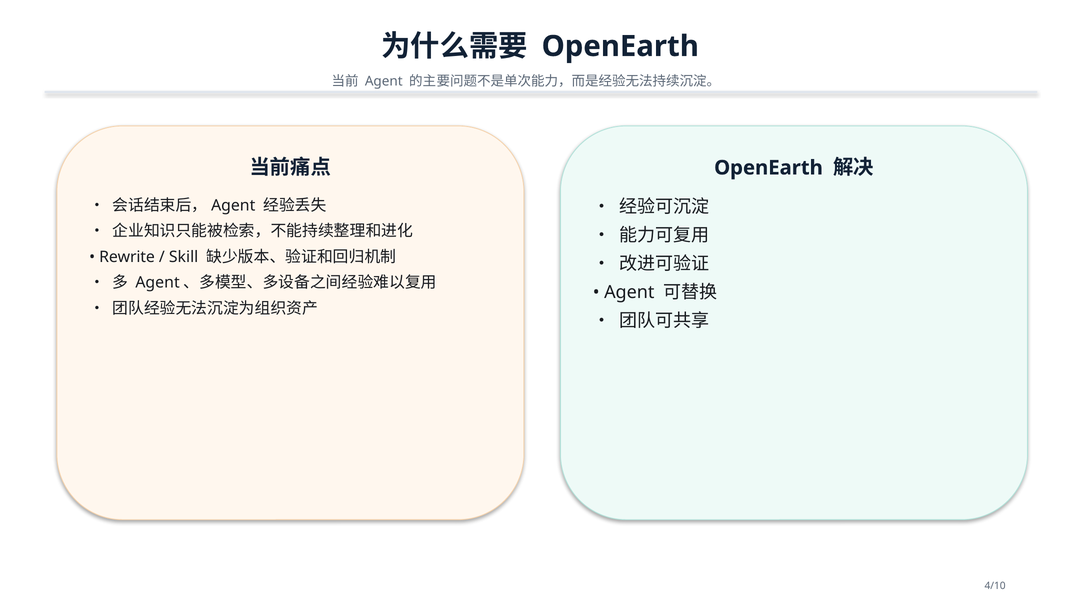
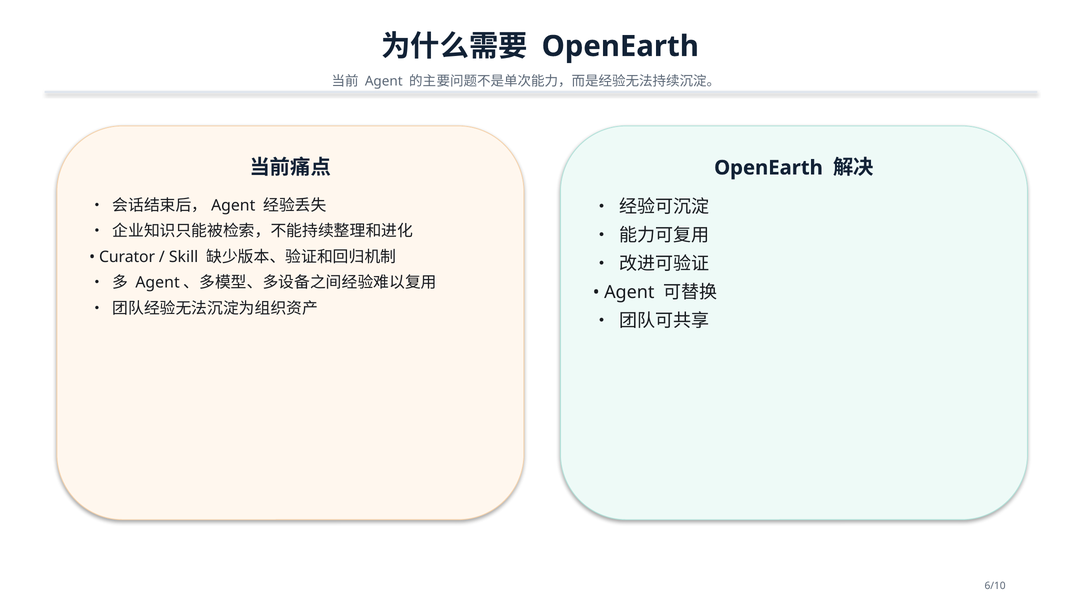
Rewrite: Rewrite -> Curator
4/10: 4/10 -> 6/10
